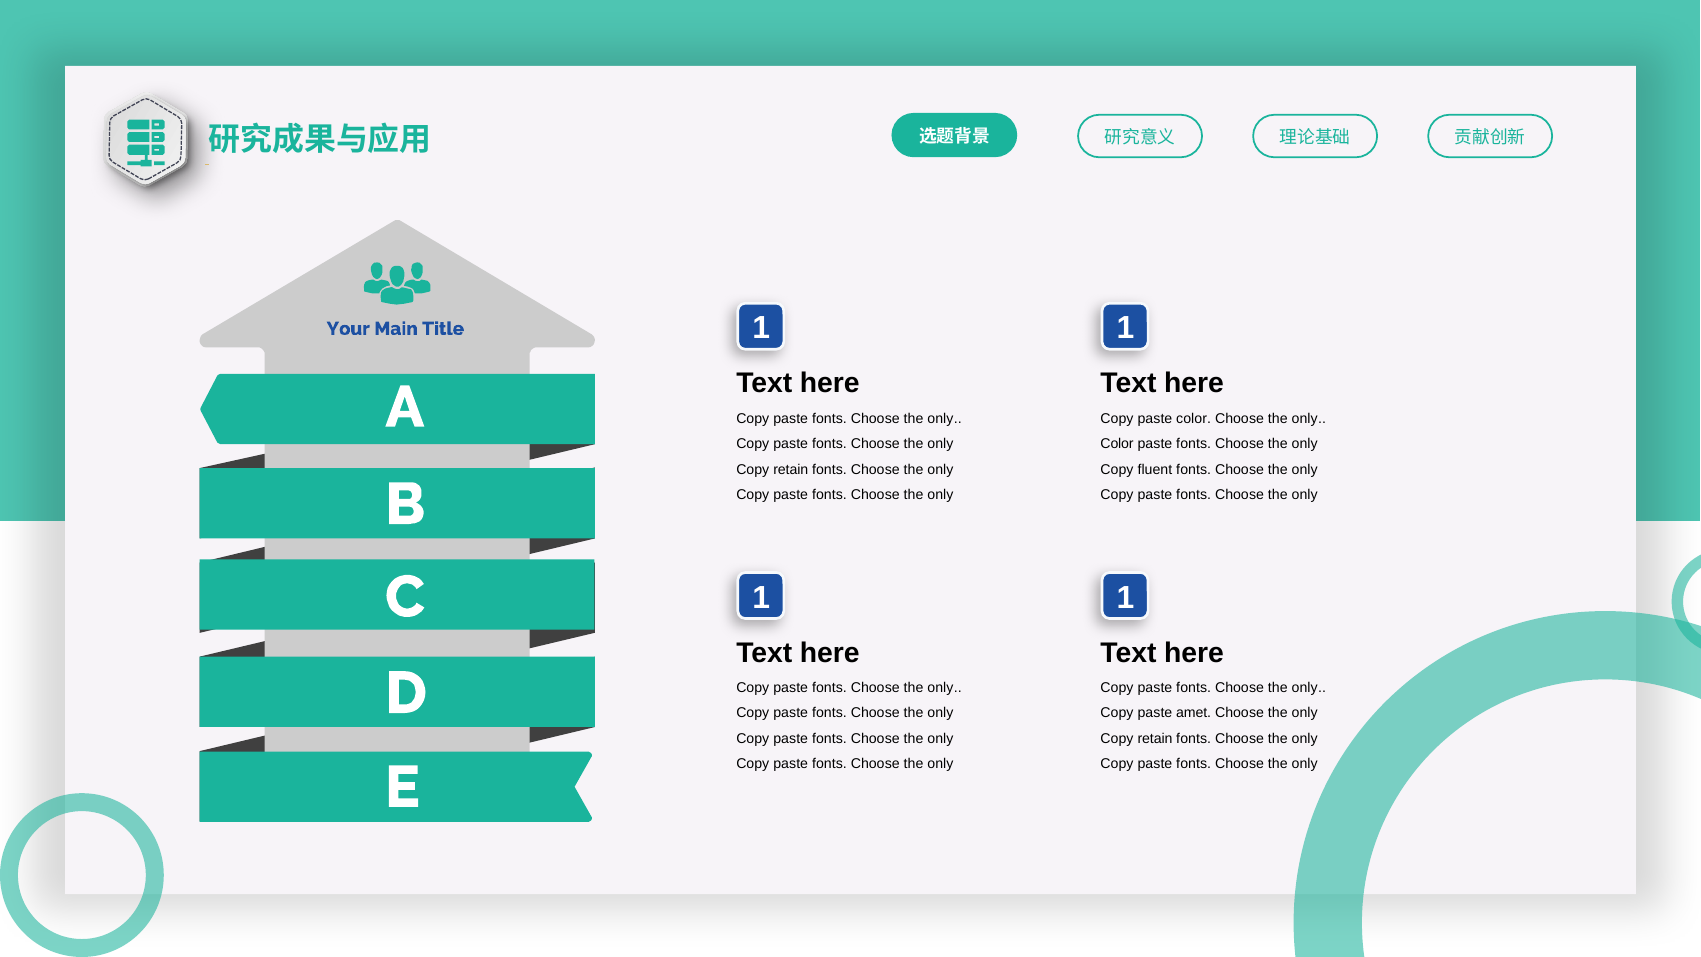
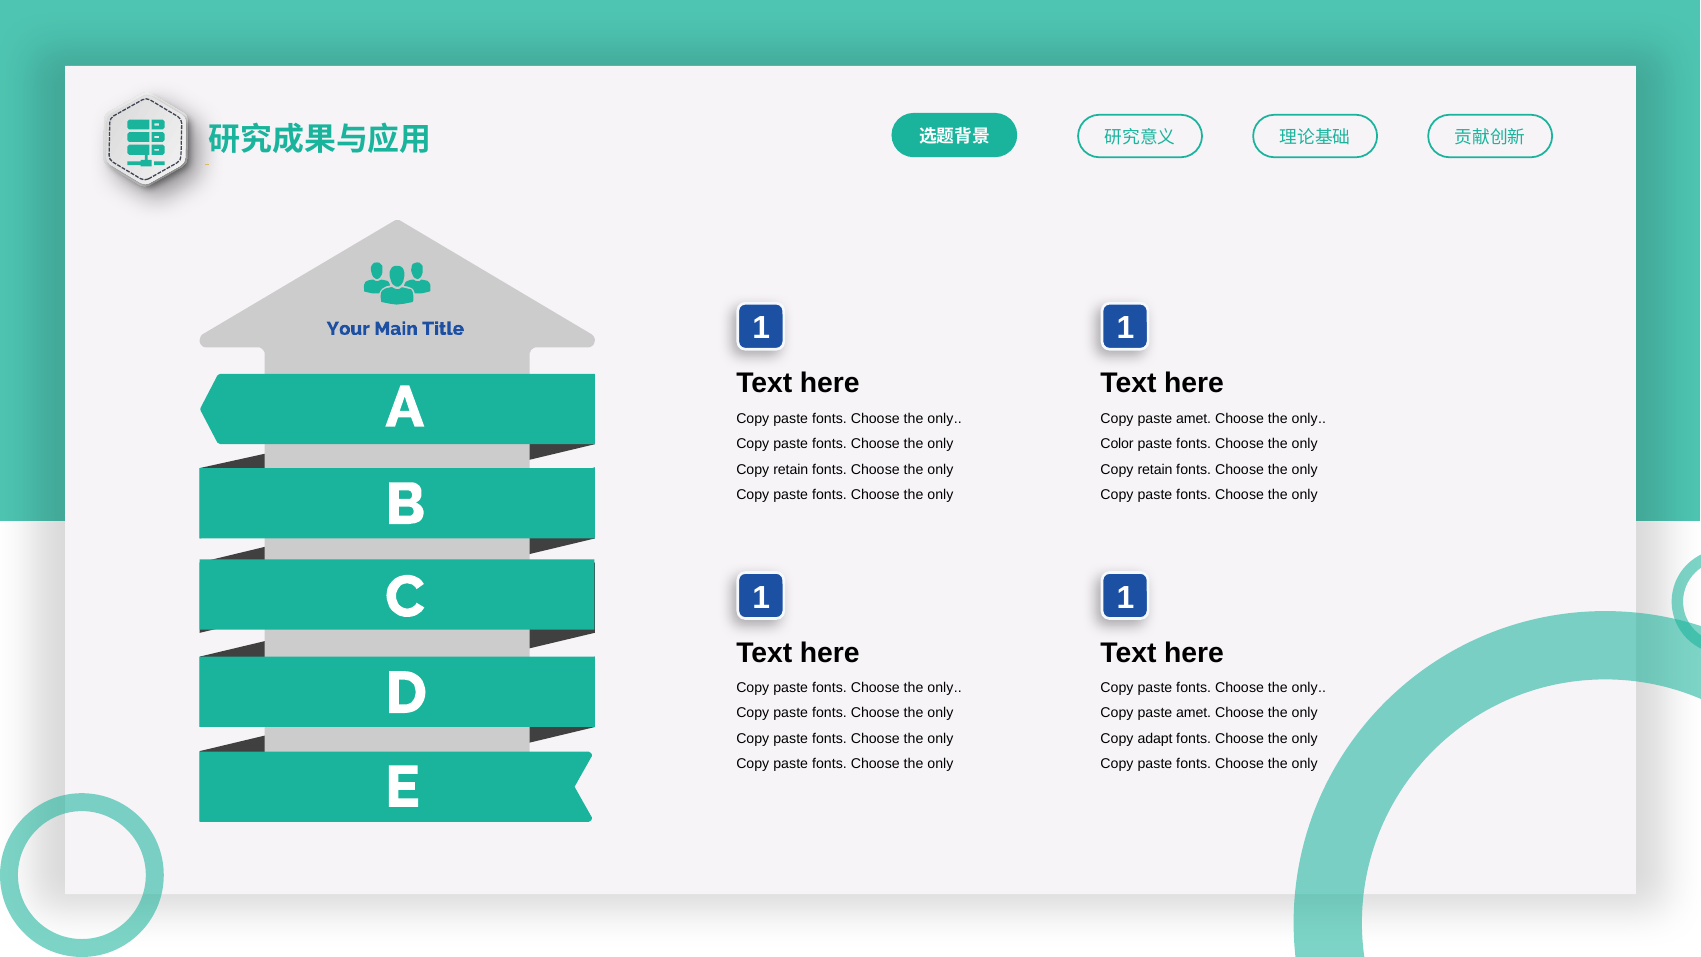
color at (1194, 418): color -> amet
fluent at (1155, 469): fluent -> retain
retain at (1155, 739): retain -> adapt
